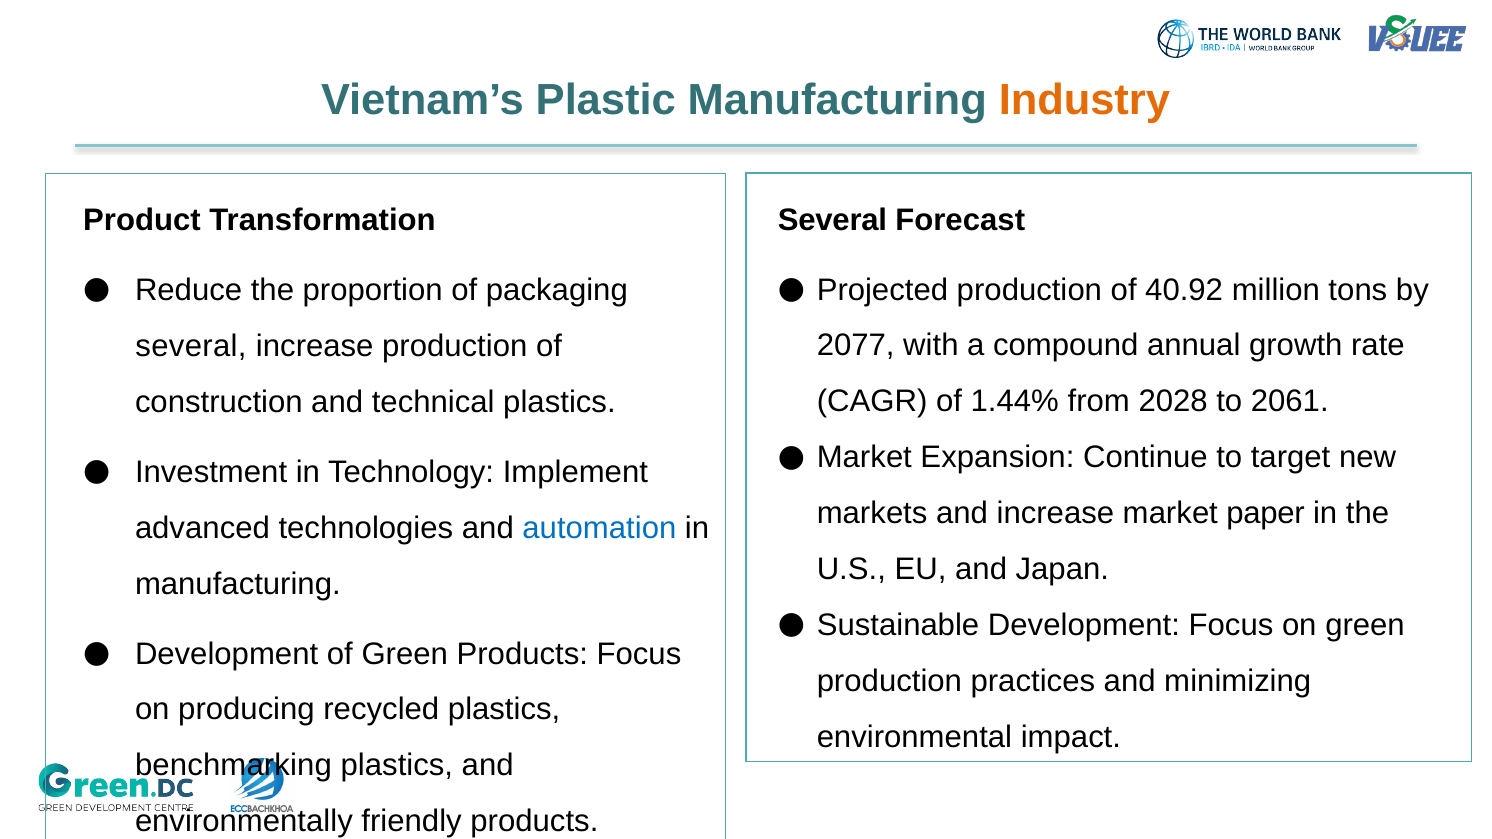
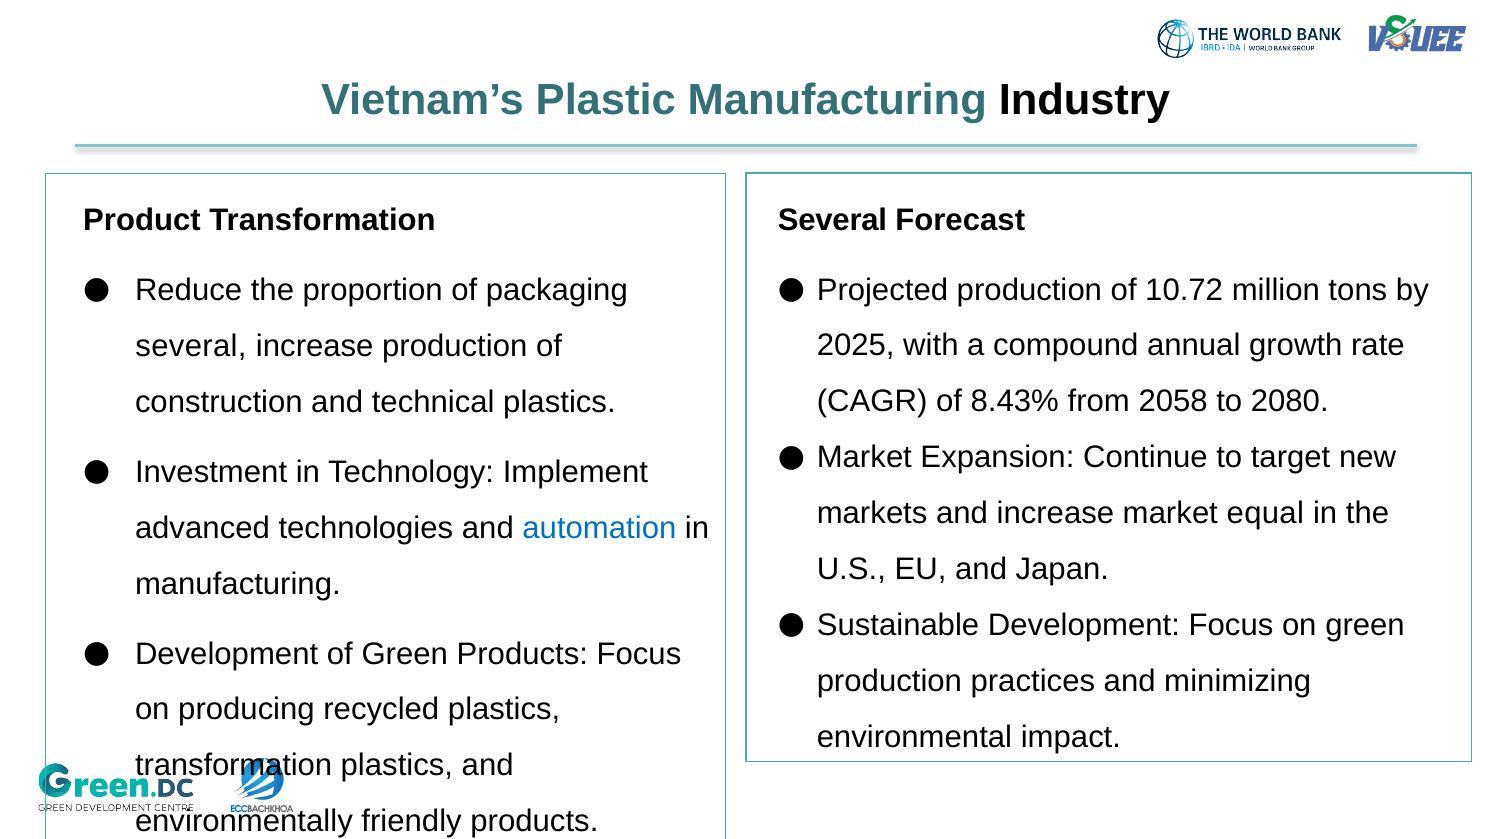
Industry colour: orange -> black
40.92: 40.92 -> 10.72
2077: 2077 -> 2025
1.44%: 1.44% -> 8.43%
2028: 2028 -> 2058
2061: 2061 -> 2080
paper: paper -> equal
benchmarking at (233, 766): benchmarking -> transformation
